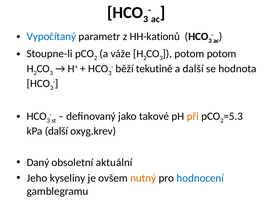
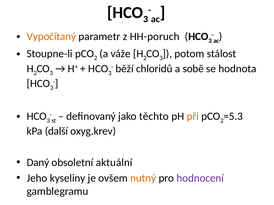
Vypočítaný colour: blue -> orange
HH-kationů: HH-kationů -> HH-poruch
potom potom: potom -> stálost
tekutině: tekutině -> chloridů
a další: další -> sobě
takové: takové -> těchto
hodnocení colour: blue -> purple
